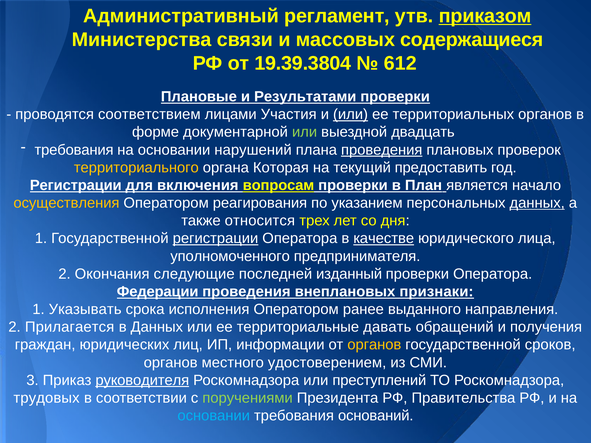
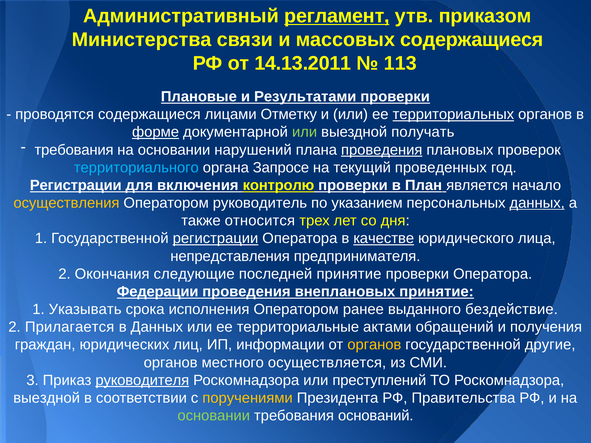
регламент underline: none -> present
приказом underline: present -> none
19.39.3804: 19.39.3804 -> 14.13.2011
612: 612 -> 113
проводятся соответствием: соответствием -> содержащиеся
Участия: Участия -> Отметку
или at (351, 114) underline: present -> none
территориальных underline: none -> present
форме underline: none -> present
двадцать: двадцать -> получать
территориального colour: yellow -> light blue
Которая: Которая -> Запросе
предоставить: предоставить -> проведенных
вопросам: вопросам -> контролю
реагирования: реагирования -> руководитель
уполномоченного: уполномоченного -> непредставления
последней изданный: изданный -> принятие
внеплановых признаки: признаки -> принятие
направления: направления -> бездействие
давать: давать -> актами
сроков: сроков -> другие
удостоверением: удостоверением -> осуществляется
трудовых at (47, 398): трудовых -> выездной
поручениями colour: light green -> yellow
основании at (214, 416) colour: light blue -> light green
